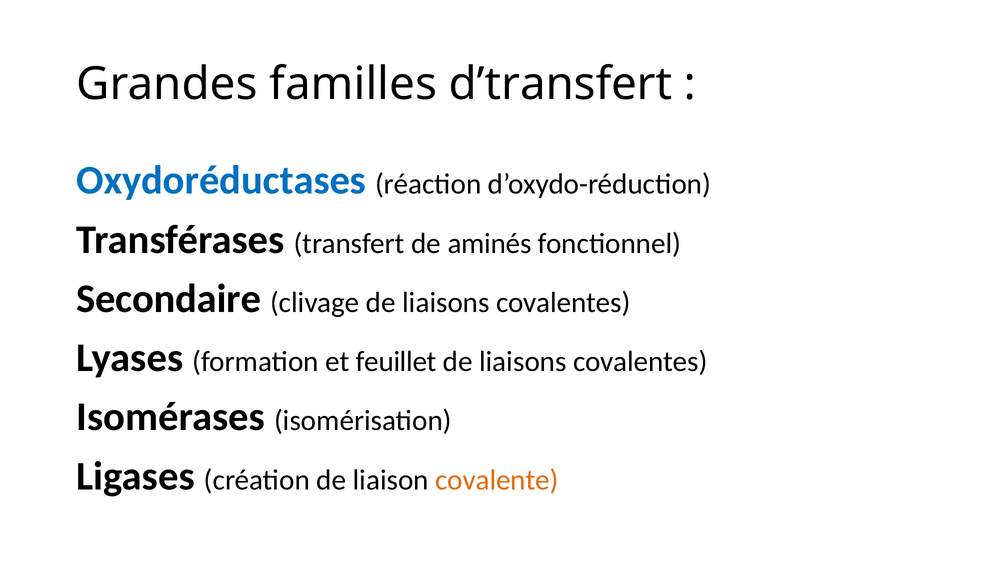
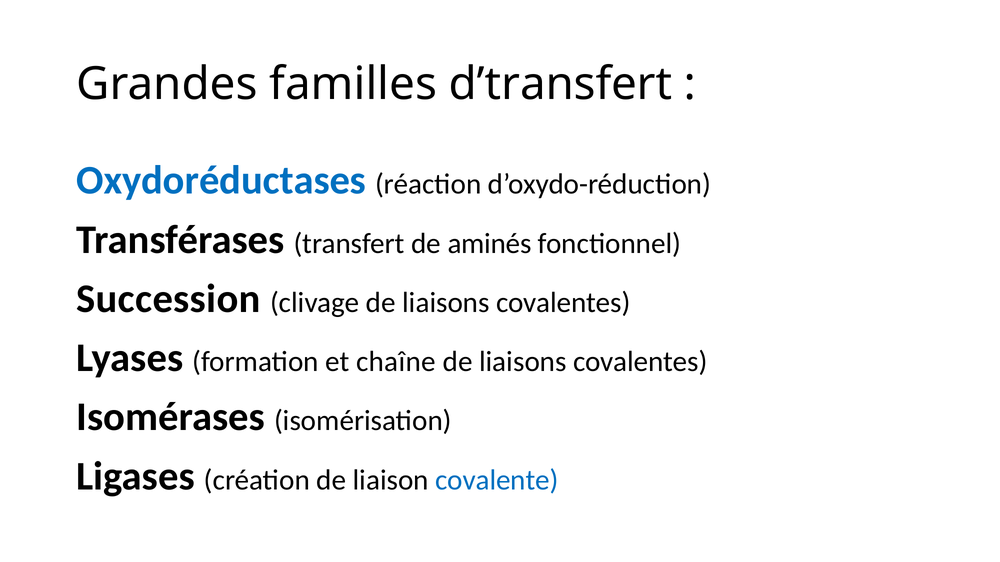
Secondaire: Secondaire -> Succession
feuillet: feuillet -> chaîne
covalente colour: orange -> blue
